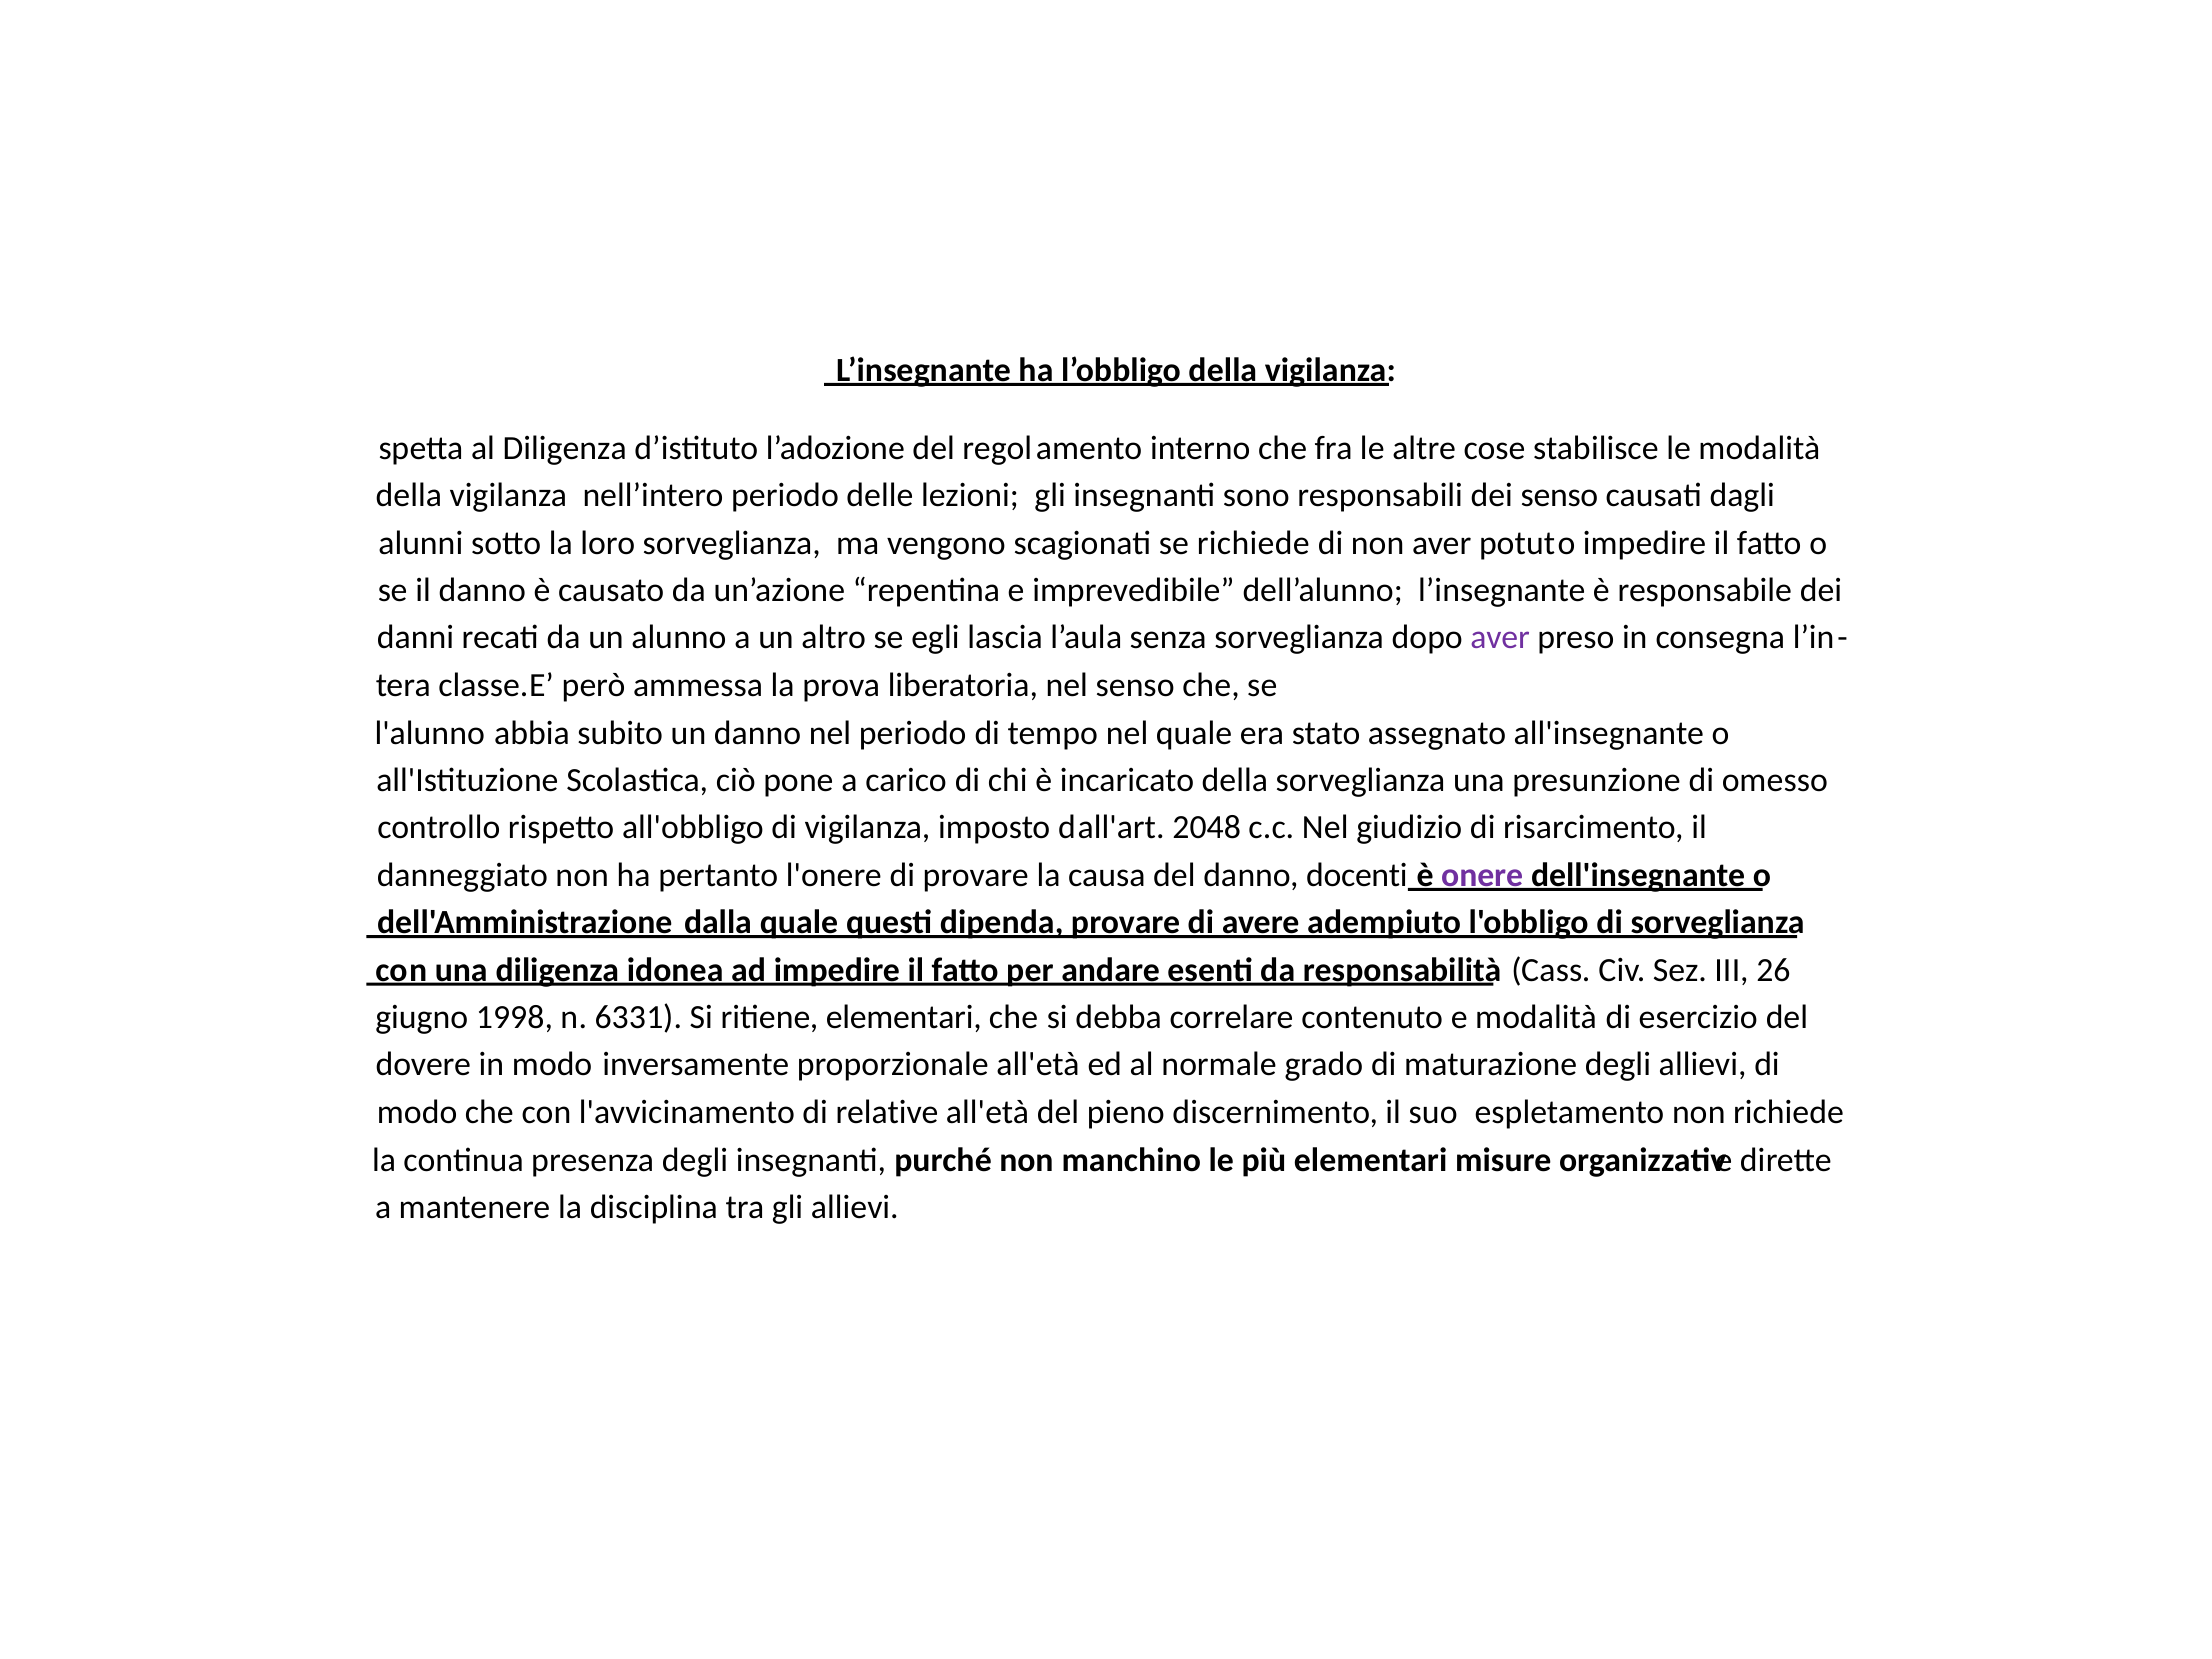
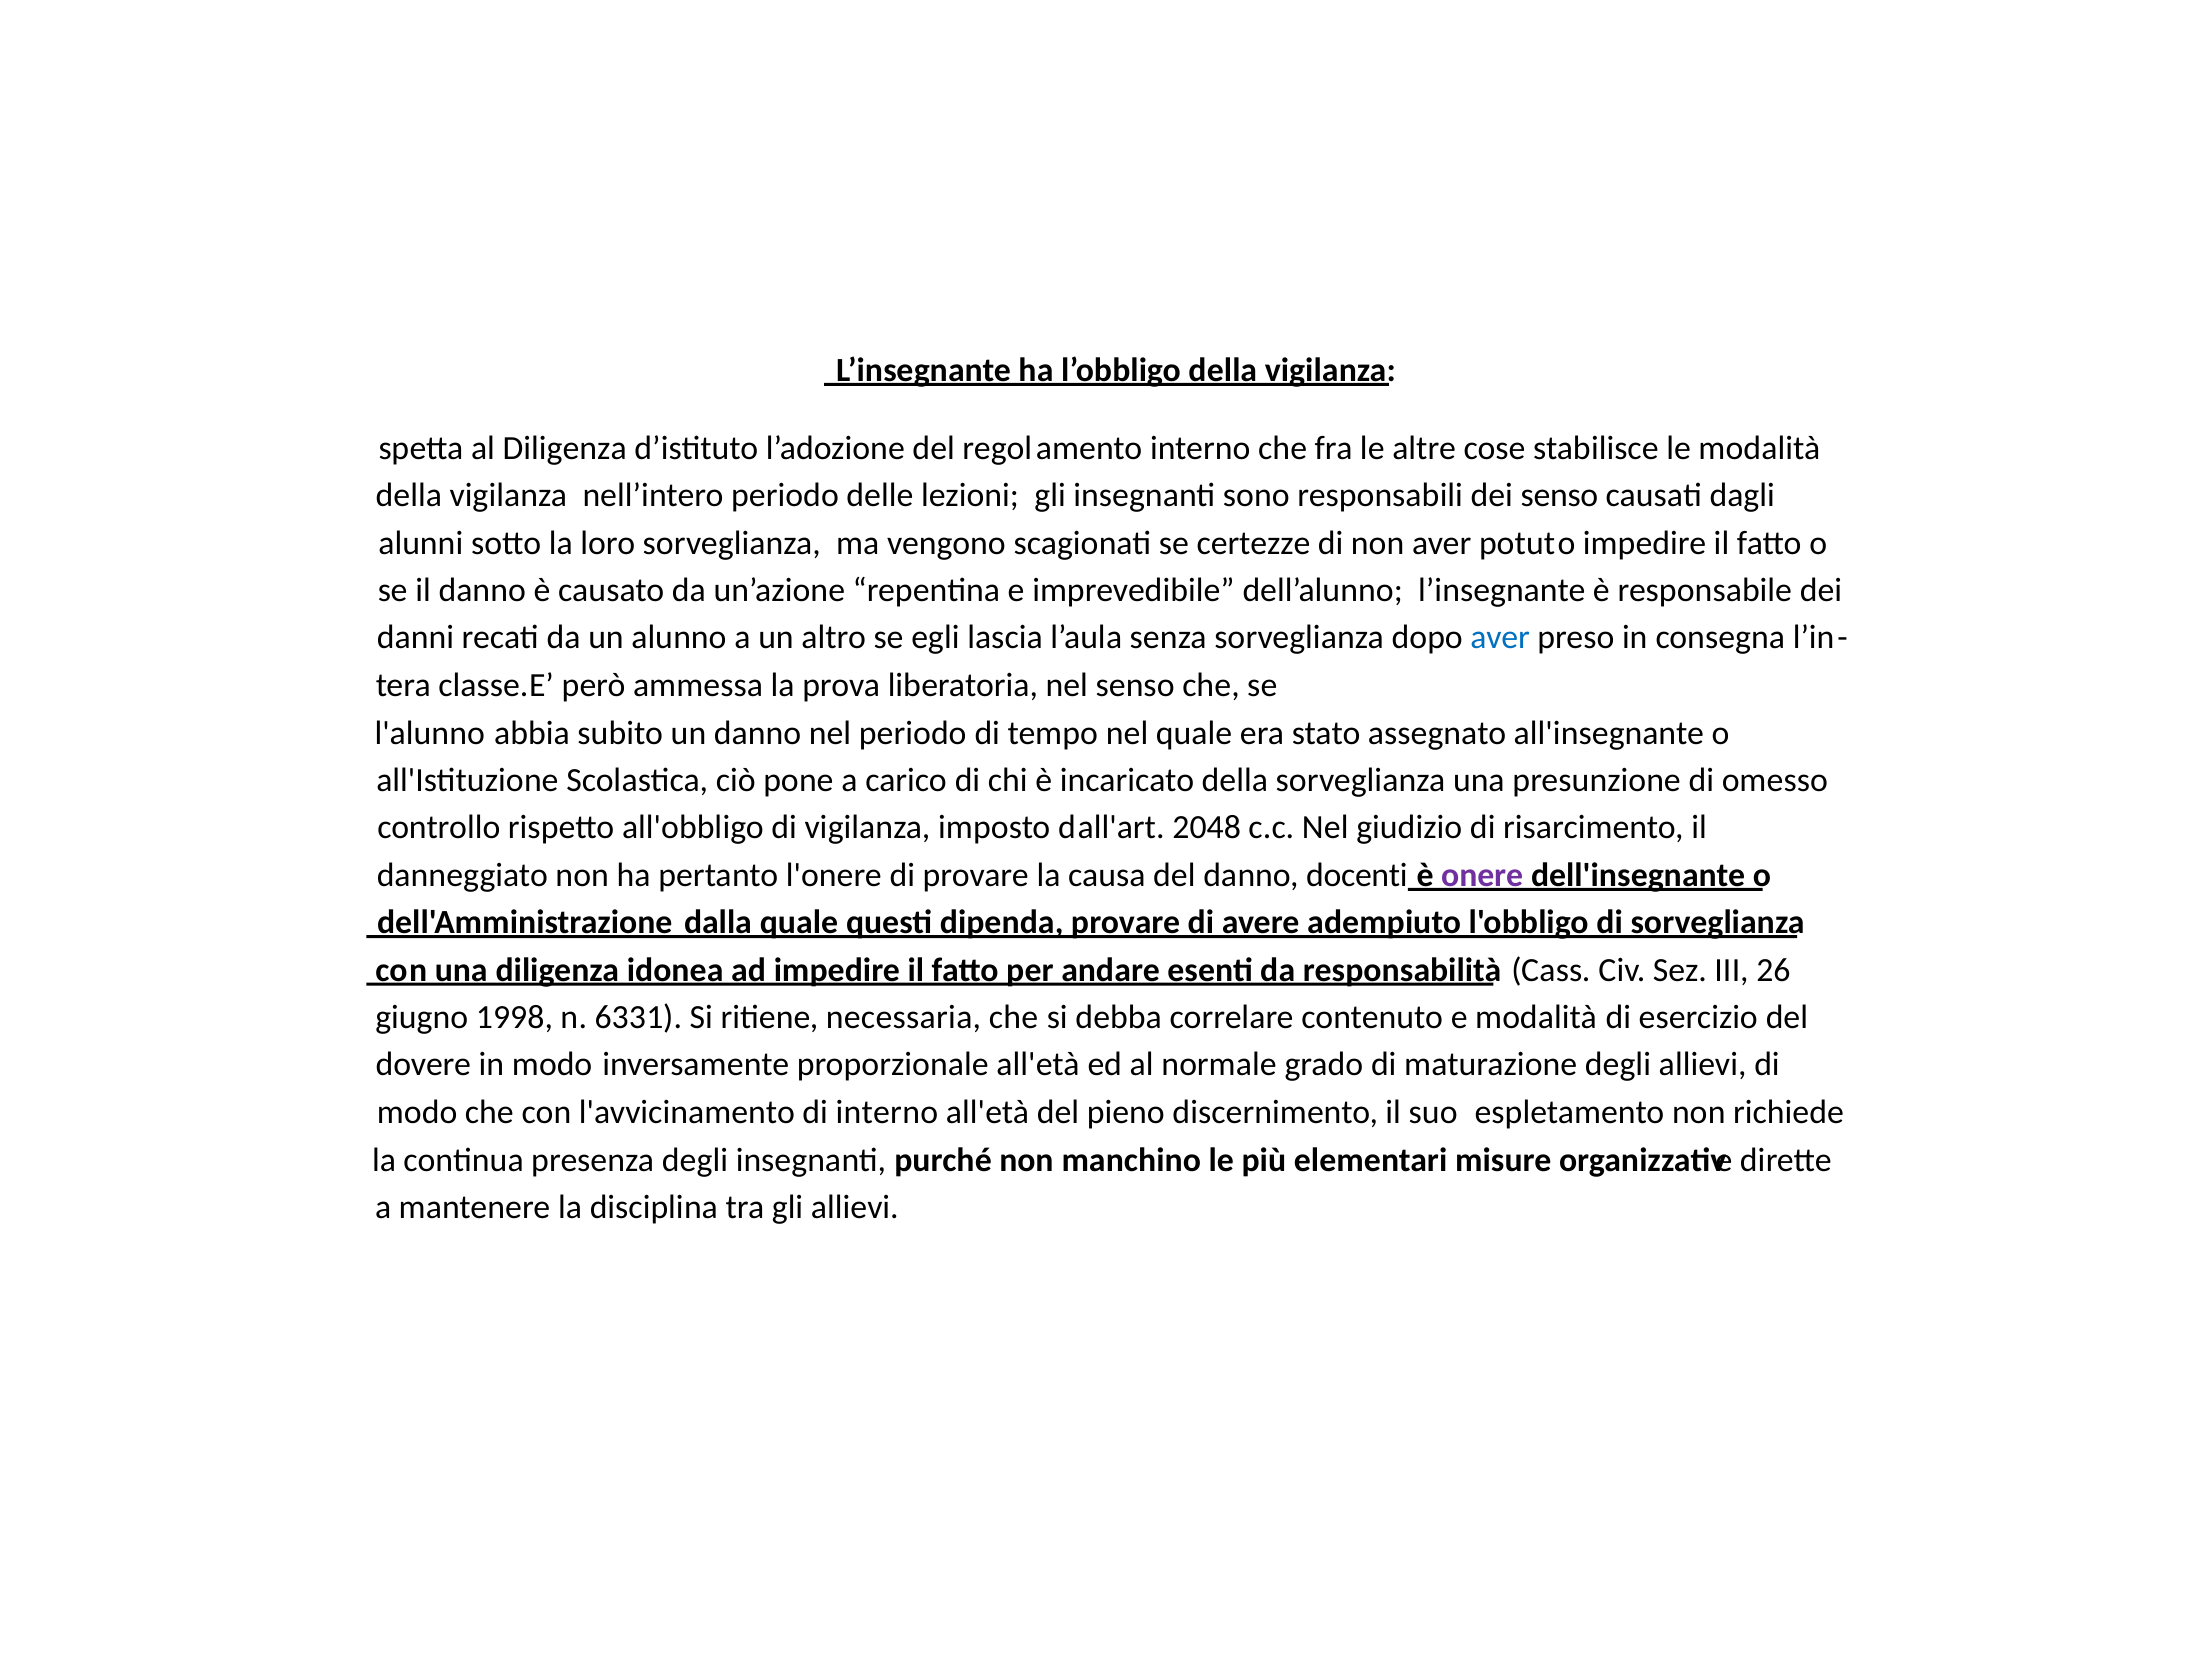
se richiede: richiede -> certezze
aver at (1500, 638) colour: purple -> blue
ritiene elementari: elementari -> necessaria
di relative: relative -> interno
